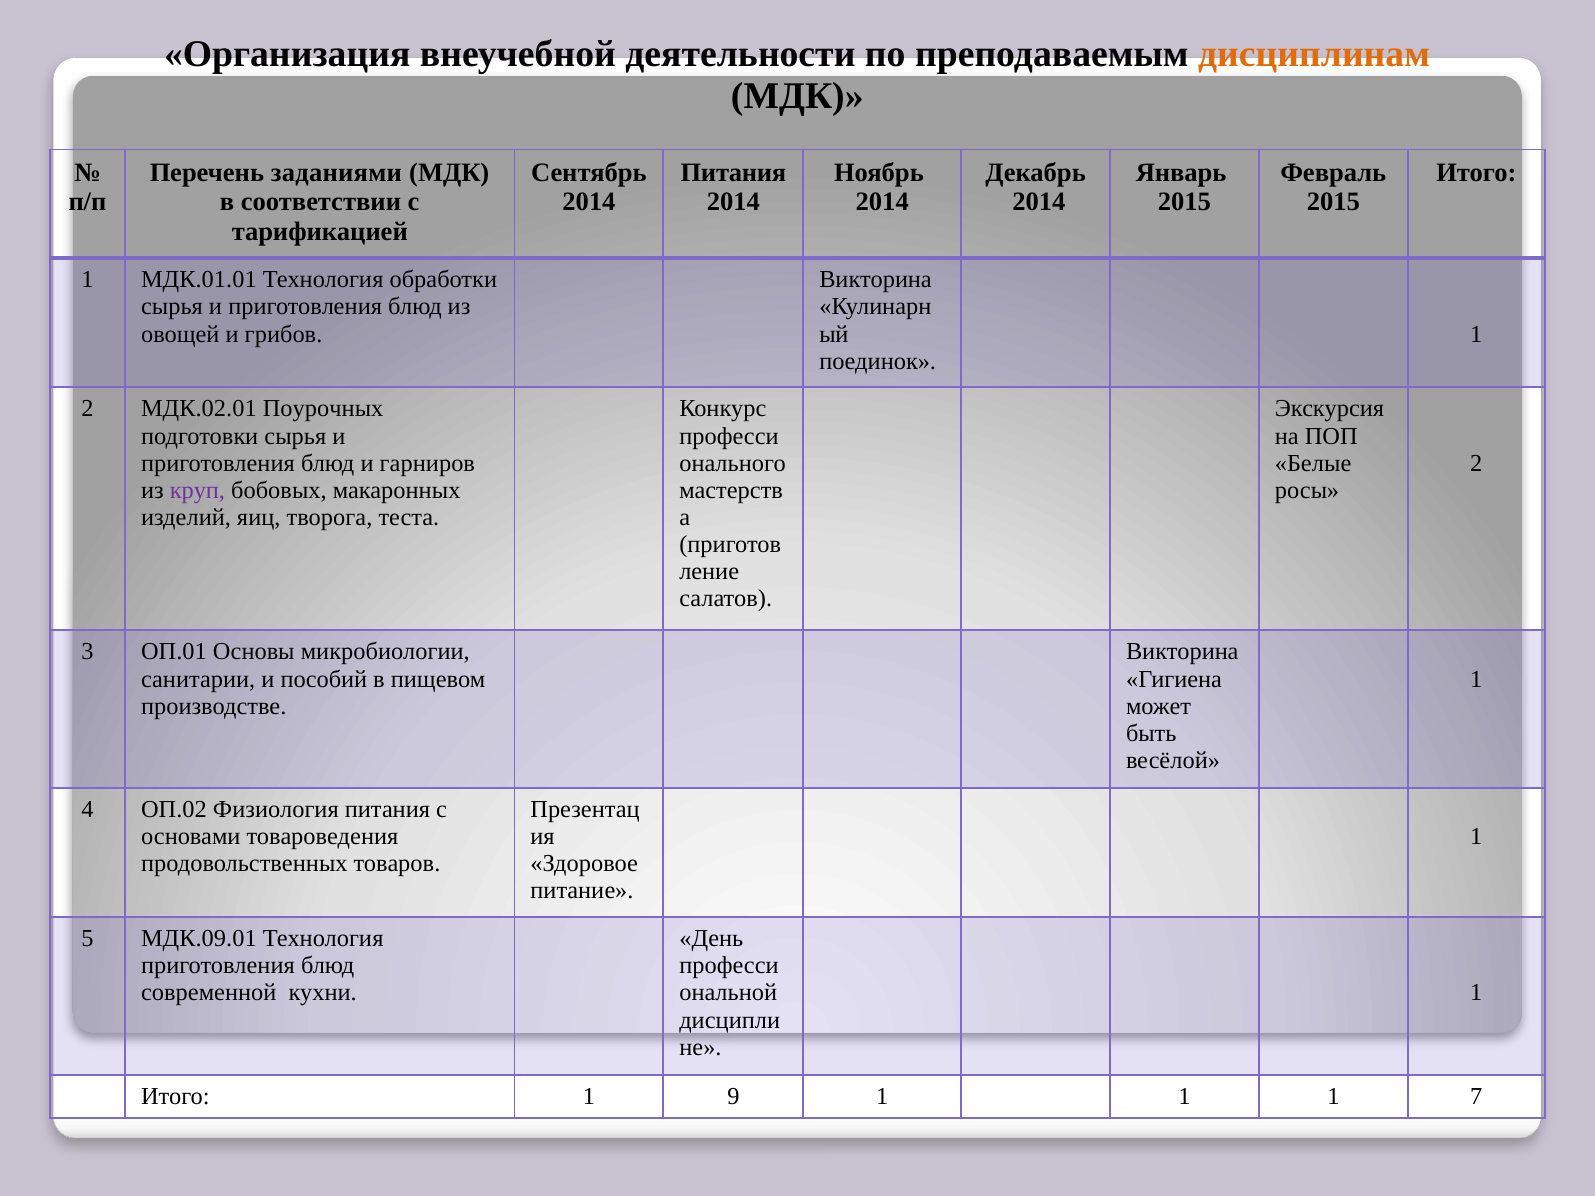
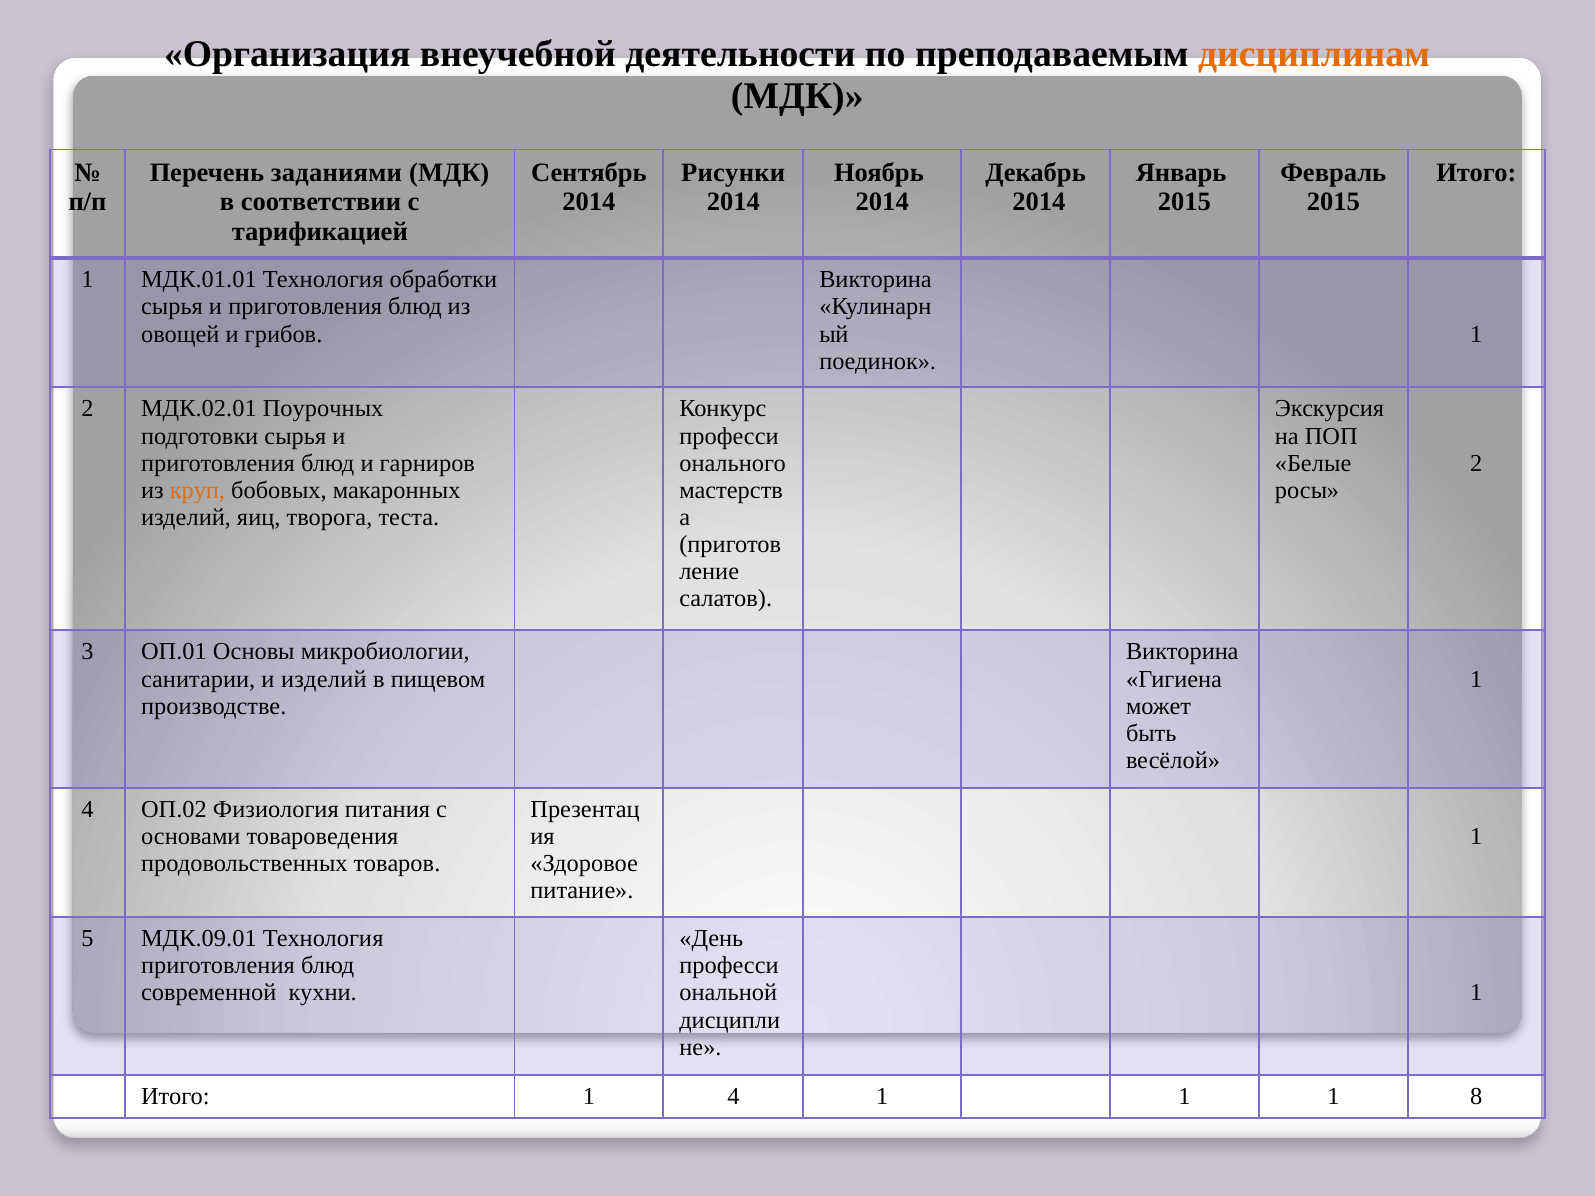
Питания at (733, 172): Питания -> Рисунки
круп colour: purple -> orange
и пособий: пособий -> изделий
Итого 1 9: 9 -> 4
7: 7 -> 8
